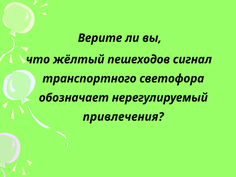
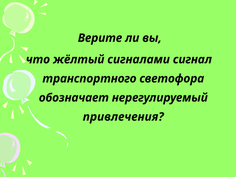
пешеходов: пешеходов -> сигналами
